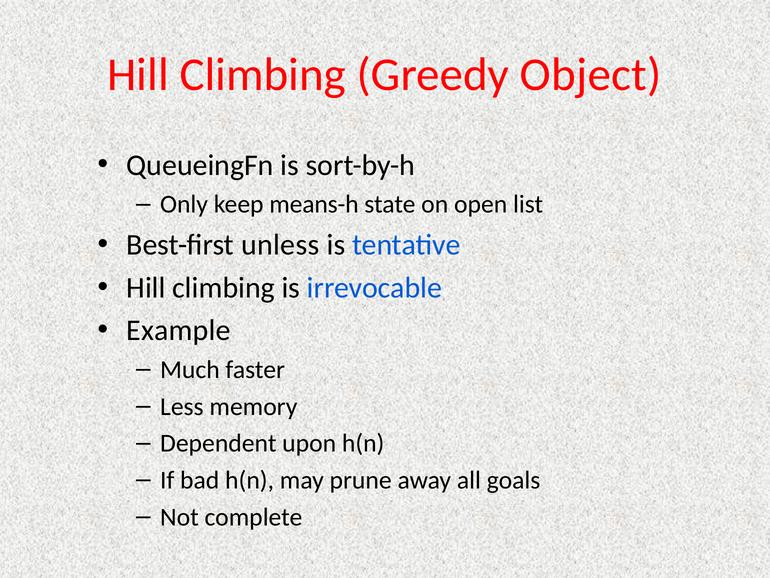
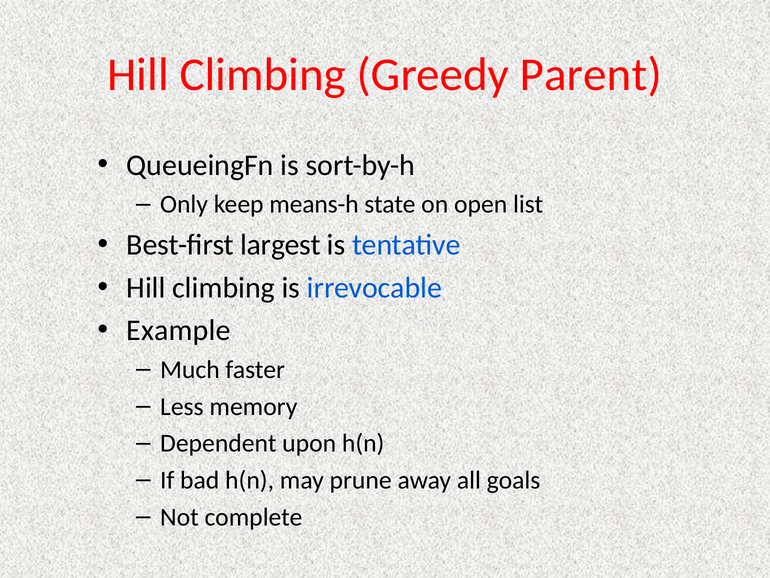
Object: Object -> Parent
unless: unless -> largest
